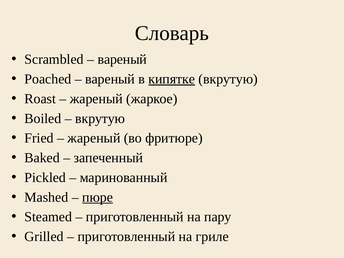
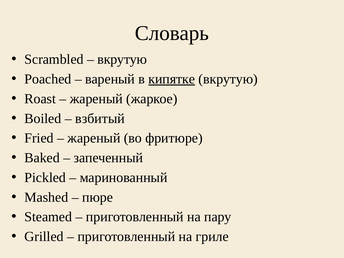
вареный at (122, 59): вареный -> вкрутую
вкрутую at (100, 118): вкрутую -> взбитый
пюре underline: present -> none
